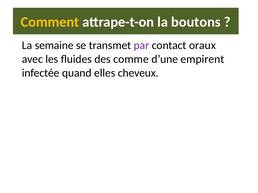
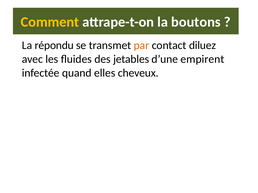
semaine: semaine -> répondu
par colour: purple -> orange
oraux: oraux -> diluez
comme: comme -> jetables
